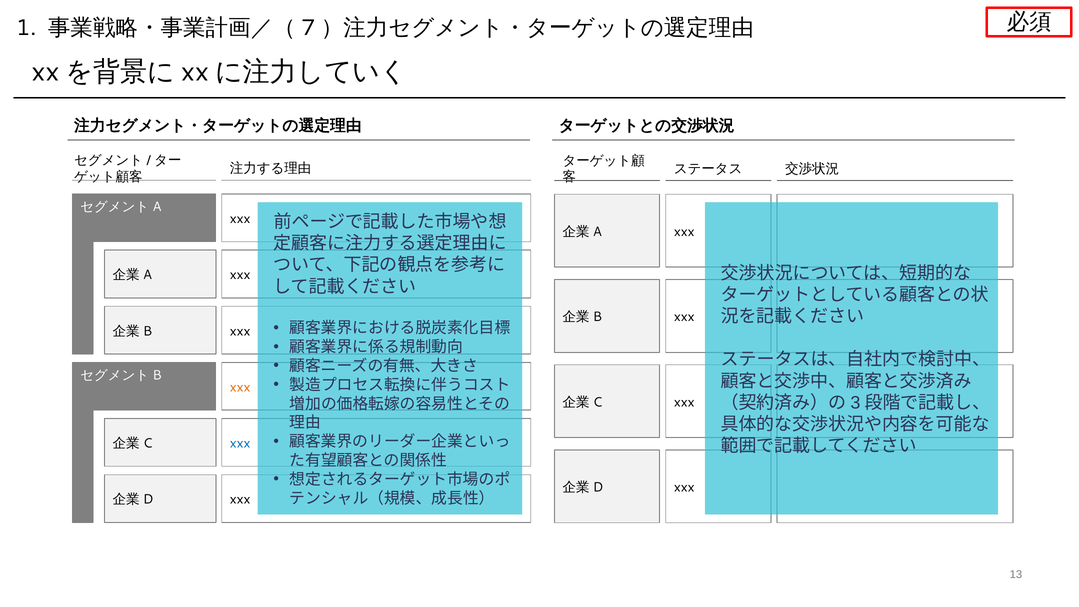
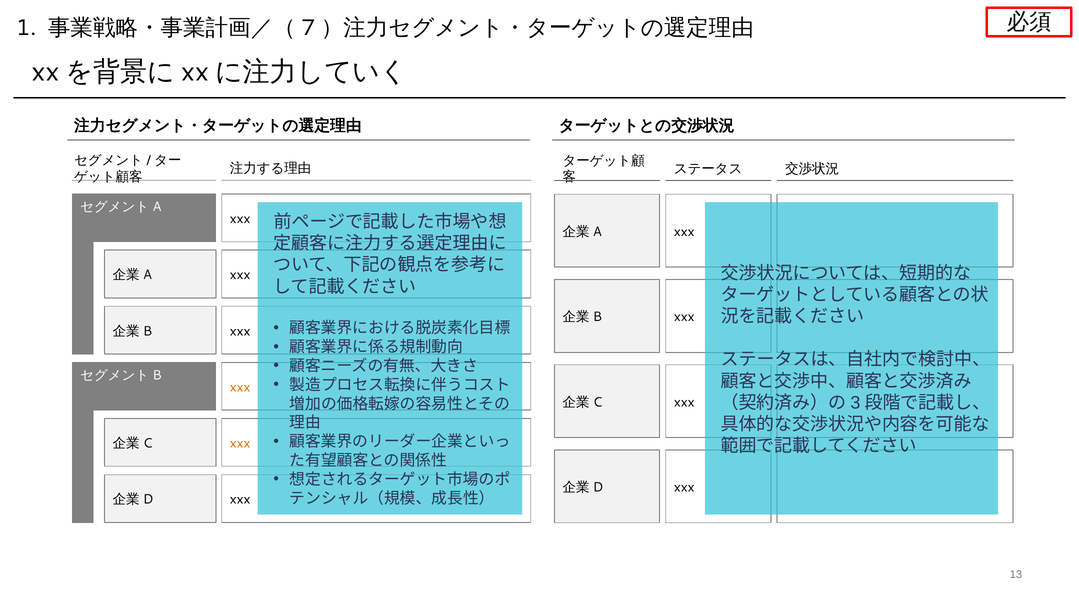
xxx at (240, 443) colour: blue -> orange
